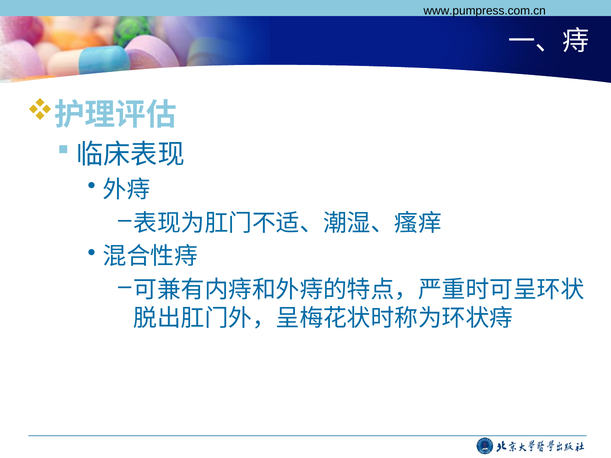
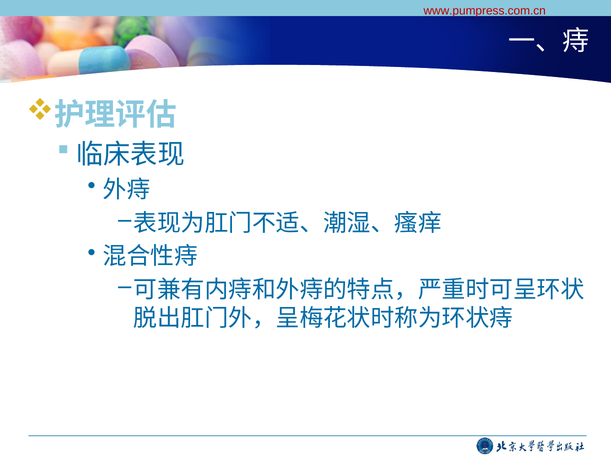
www.pumpress.com.cn colour: black -> red
